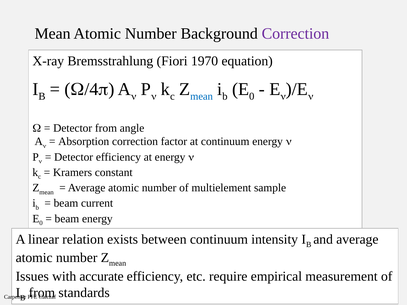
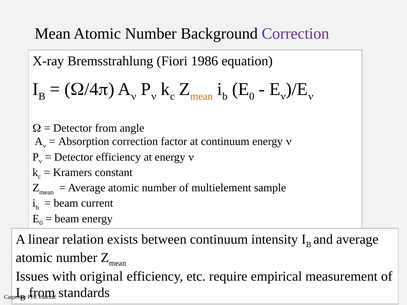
1970: 1970 -> 1986
mean at (202, 96) colour: blue -> orange
accurate: accurate -> original
